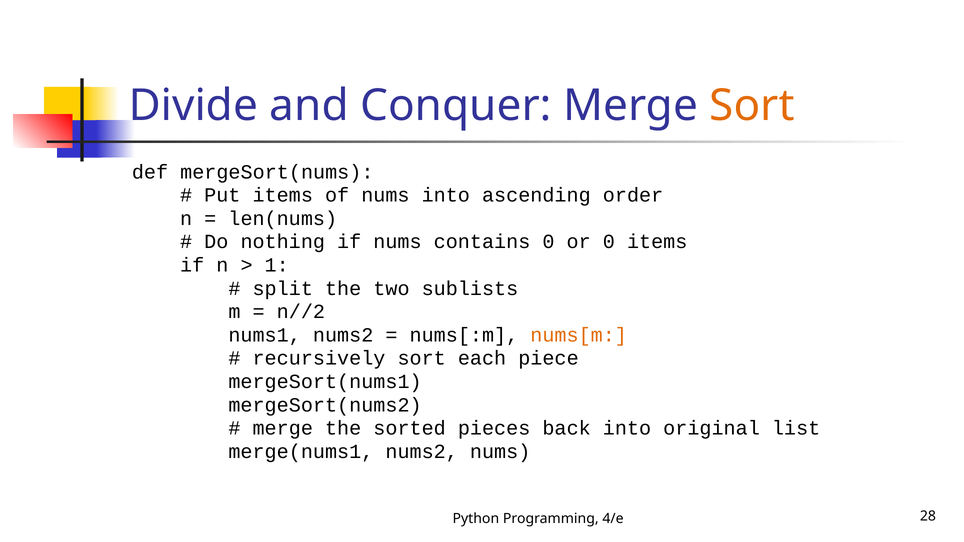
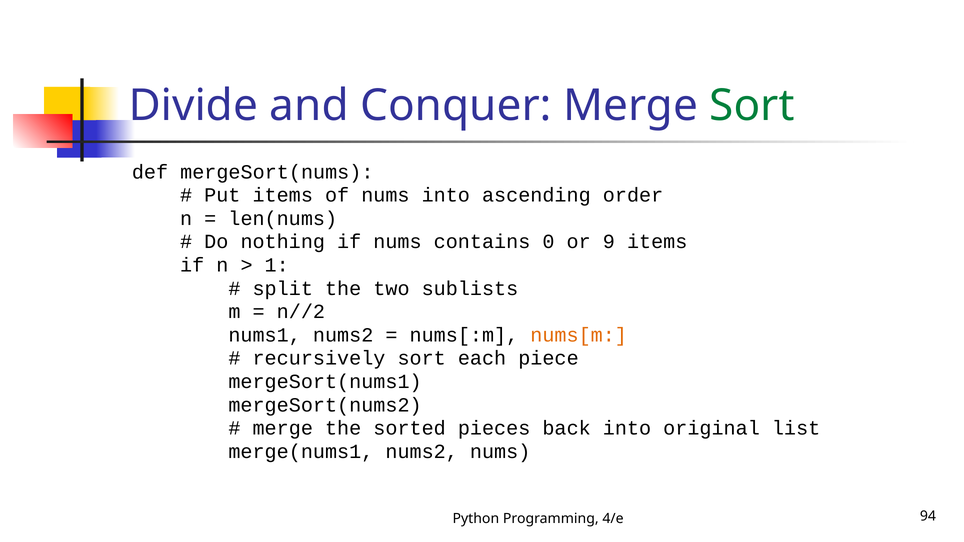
Sort at (752, 105) colour: orange -> green
or 0: 0 -> 9
28: 28 -> 94
